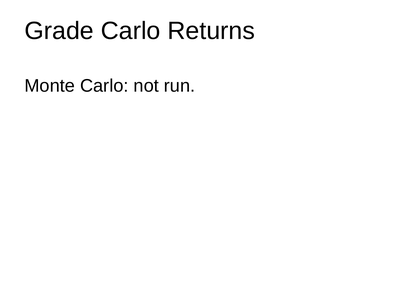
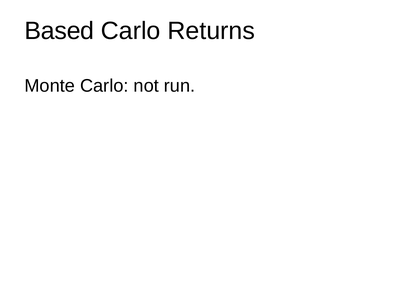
Grade: Grade -> Based
